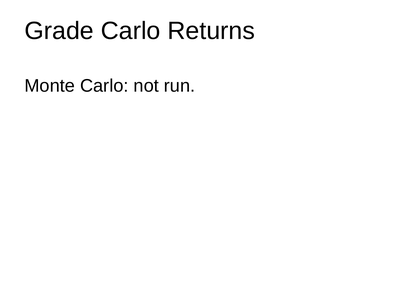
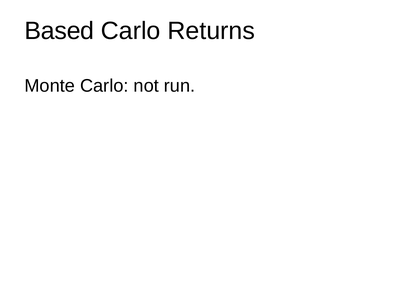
Grade: Grade -> Based
